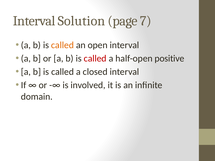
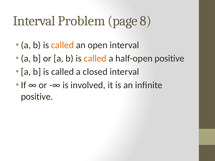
Solution: Solution -> Problem
7: 7 -> 8
called at (95, 58) colour: red -> orange
domain at (37, 97): domain -> positive
